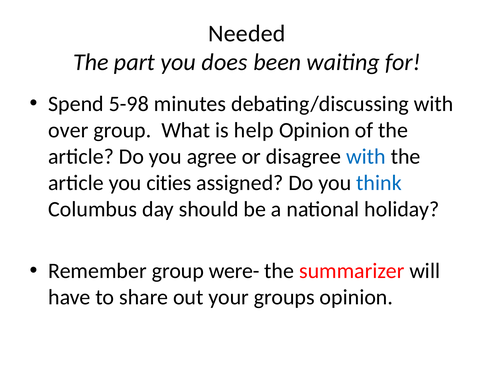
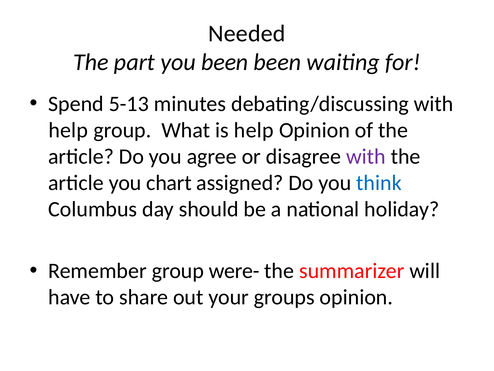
you does: does -> been
5-98: 5-98 -> 5-13
over at (68, 130): over -> help
with at (366, 156) colour: blue -> purple
cities: cities -> chart
